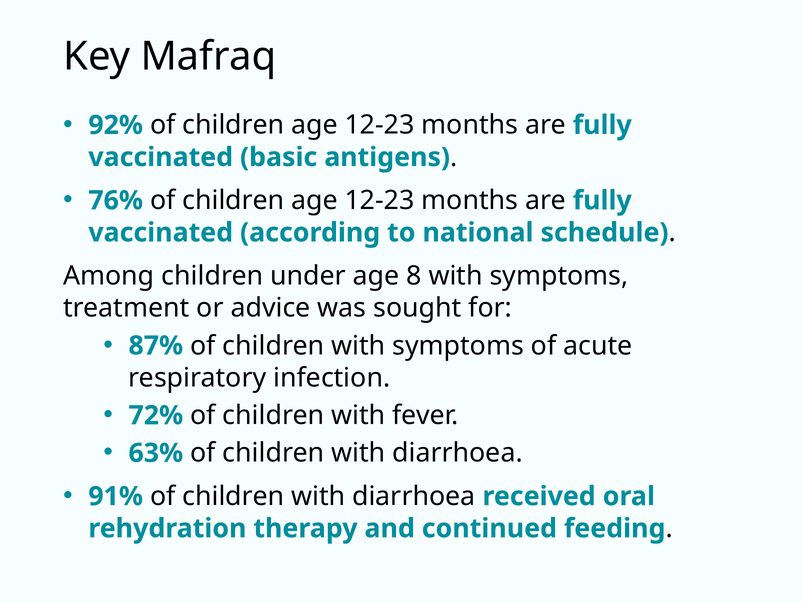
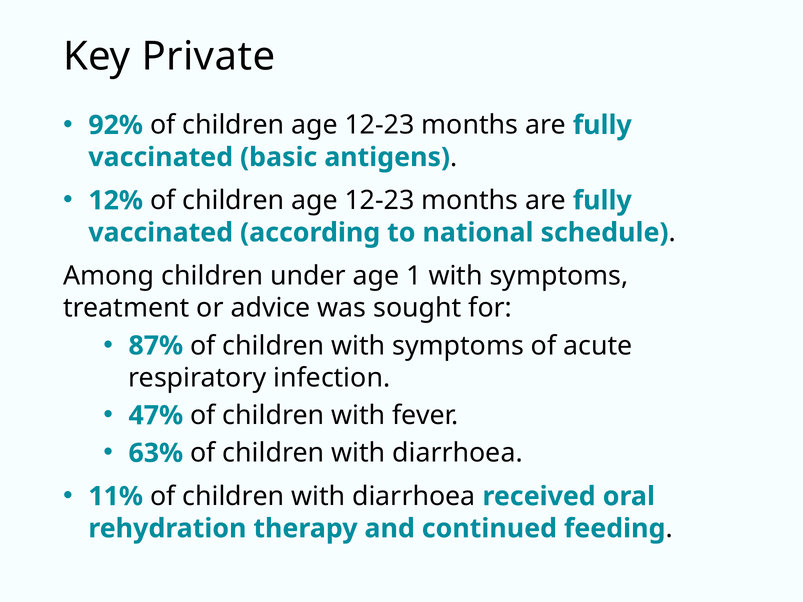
Mafraq: Mafraq -> Private
76%: 76% -> 12%
8: 8 -> 1
72%: 72% -> 47%
91%: 91% -> 11%
